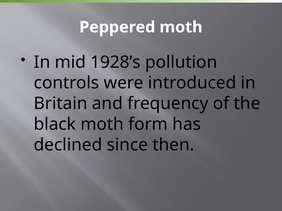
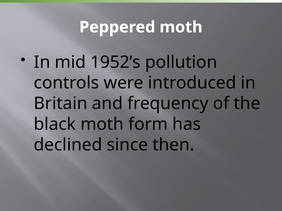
1928’s: 1928’s -> 1952’s
